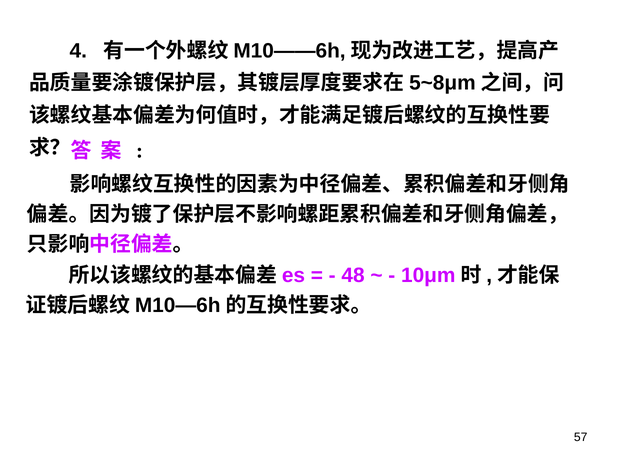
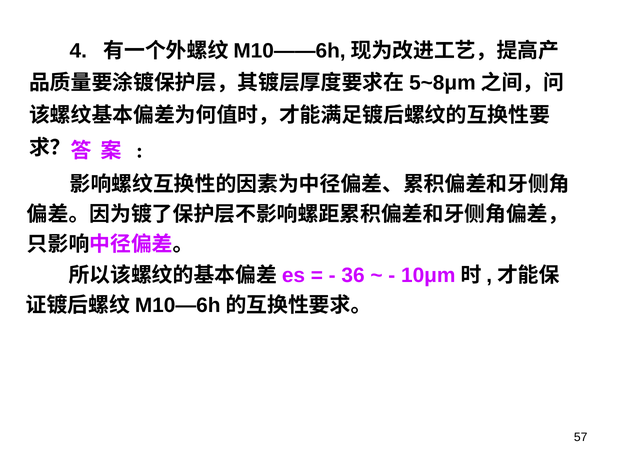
48: 48 -> 36
